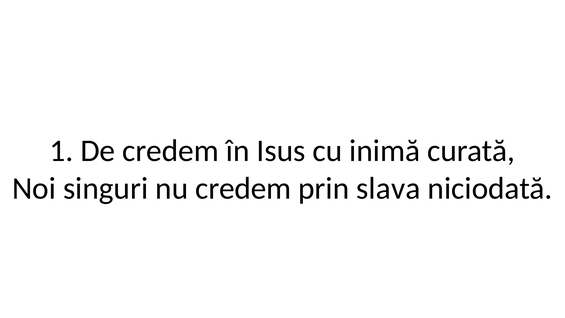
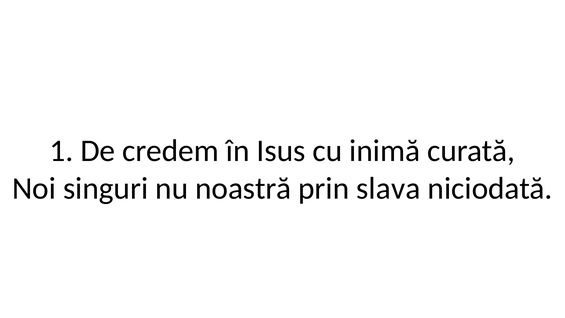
nu credem: credem -> noastră
